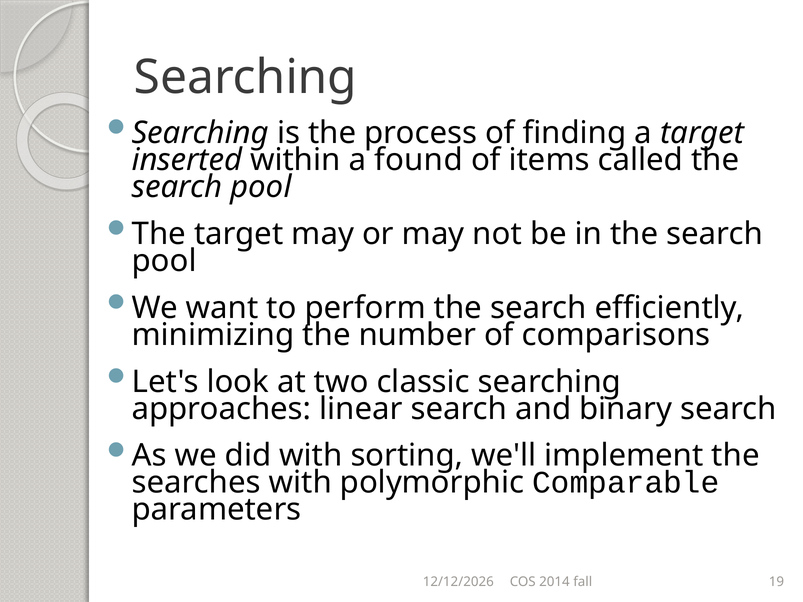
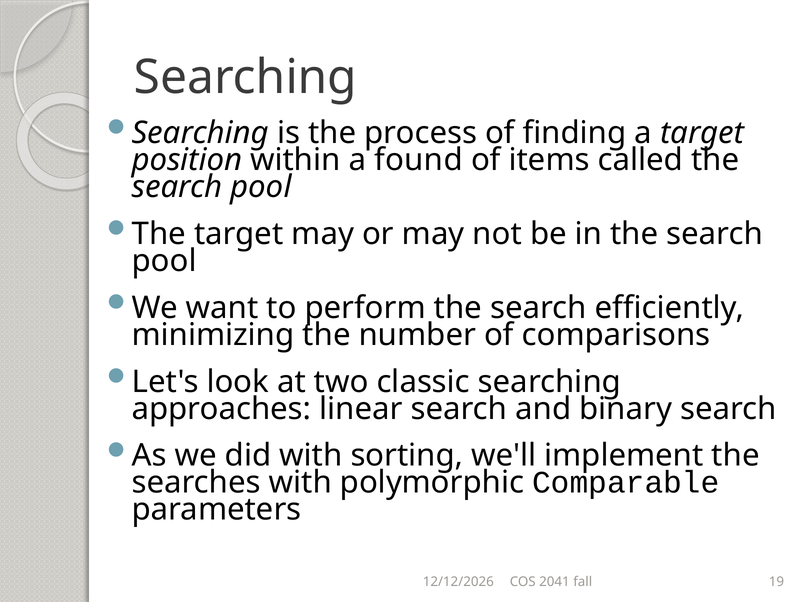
inserted: inserted -> position
2014: 2014 -> 2041
